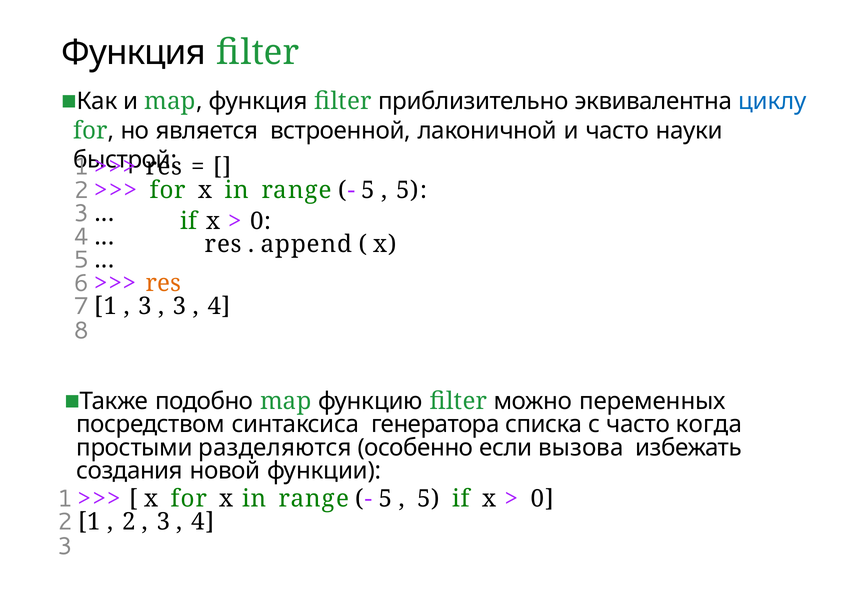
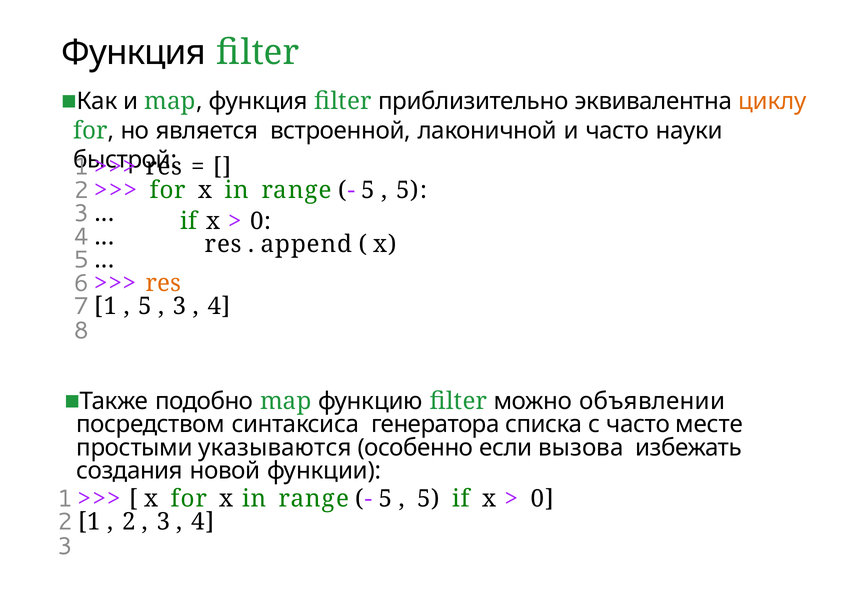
циклу colour: blue -> orange
3 at (145, 306): 3 -> 5
переменных: переменных -> объявлении
когда: когда -> месте
разделяются: разделяются -> указываются
